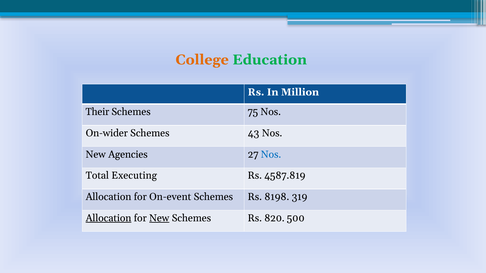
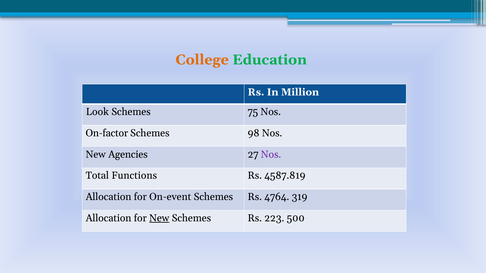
Their: Their -> Look
On-wider: On-wider -> On-factor
43: 43 -> 98
Nos at (271, 155) colour: blue -> purple
Executing: Executing -> Functions
8198: 8198 -> 4764
Allocation at (109, 218) underline: present -> none
820: 820 -> 223
